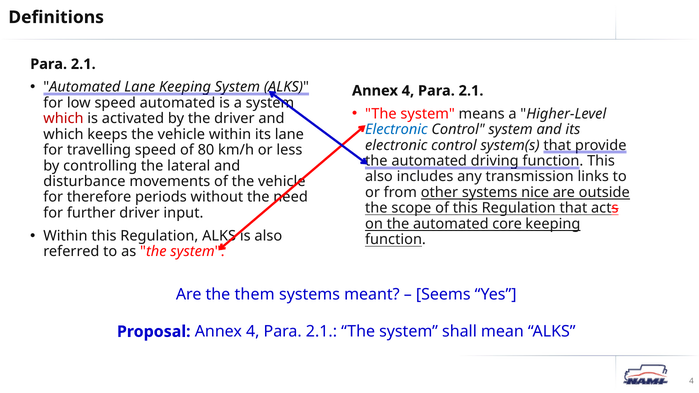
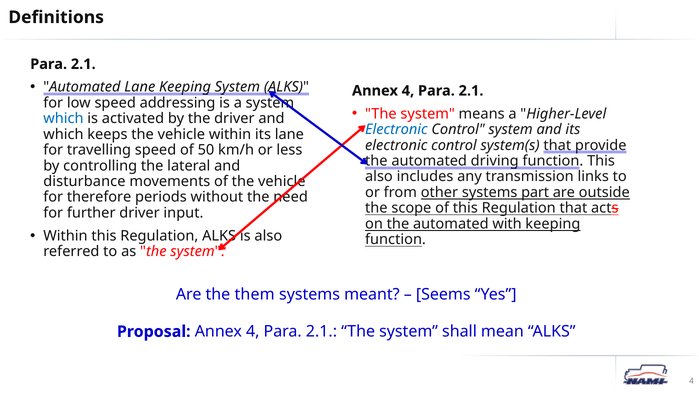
speed automated: automated -> addressing
which at (63, 119) colour: red -> blue
80: 80 -> 50
nice: nice -> part
core: core -> with
